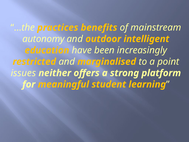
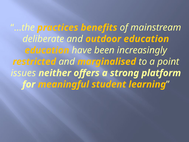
autonomy: autonomy -> deliberate
outdoor intelligent: intelligent -> education
